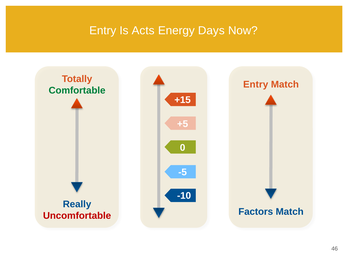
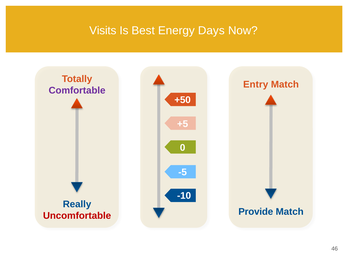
Entry at (103, 31): Entry -> Visits
Acts: Acts -> Best
Comfortable colour: green -> purple
+15: +15 -> +50
Factors: Factors -> Provide
